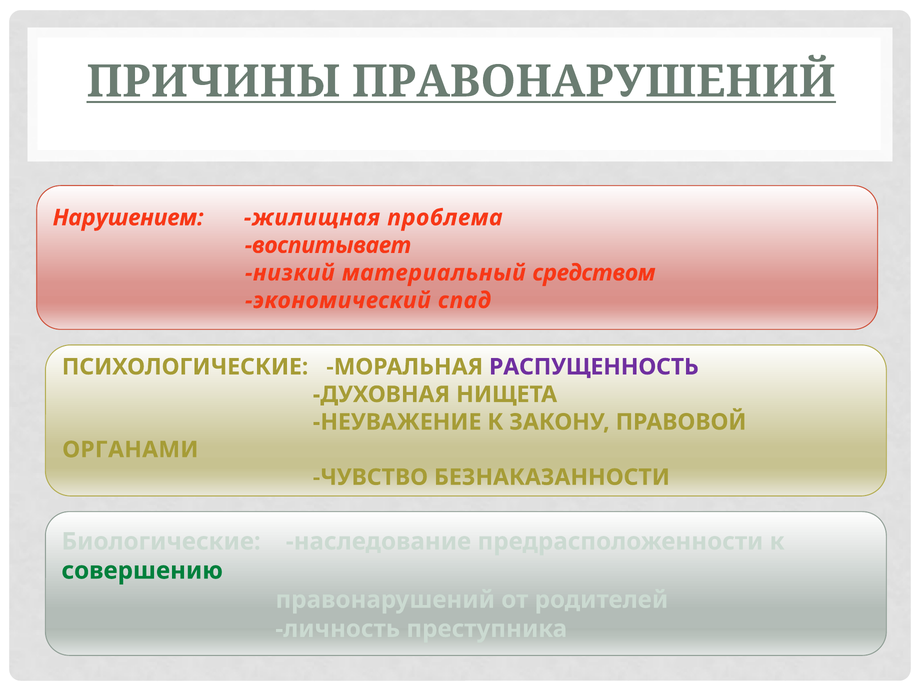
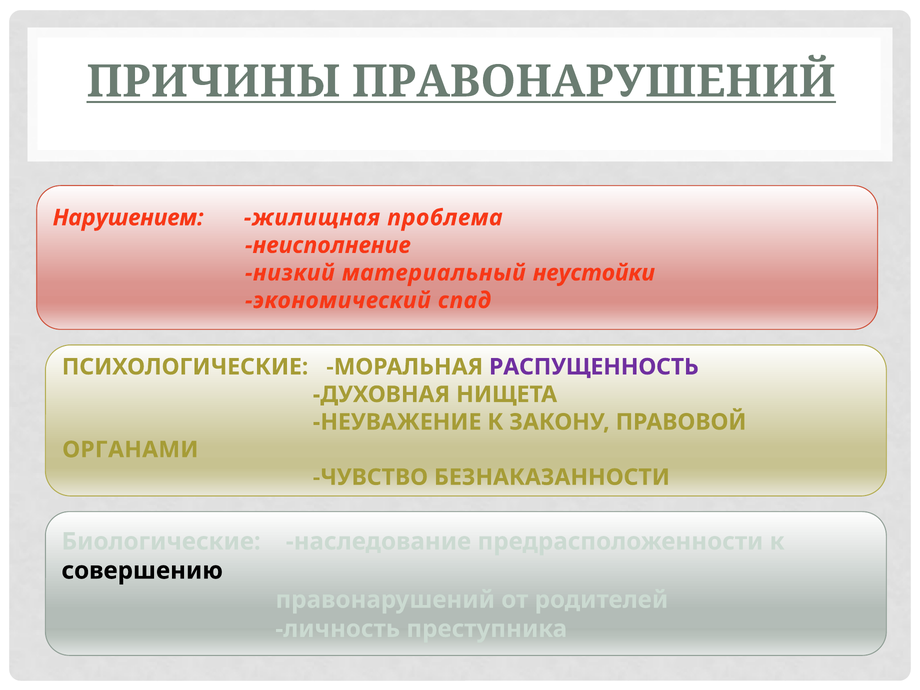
воспитывает: воспитывает -> неисполнение
средством: средством -> неустойки
совершению colour: green -> black
